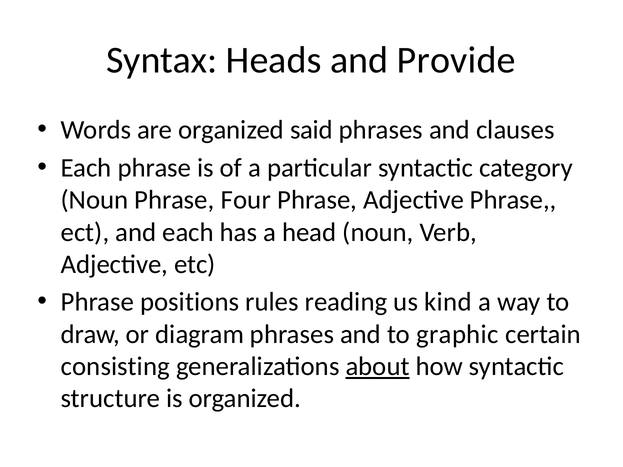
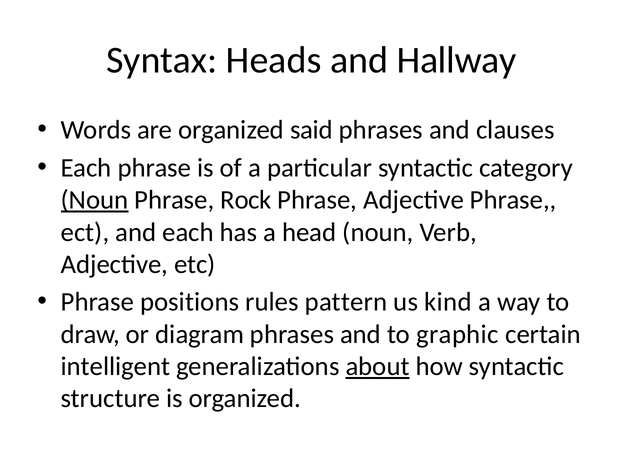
Provide: Provide -> Hallway
Noun at (95, 200) underline: none -> present
Four: Four -> Rock
reading: reading -> pattern
consisting: consisting -> intelligent
